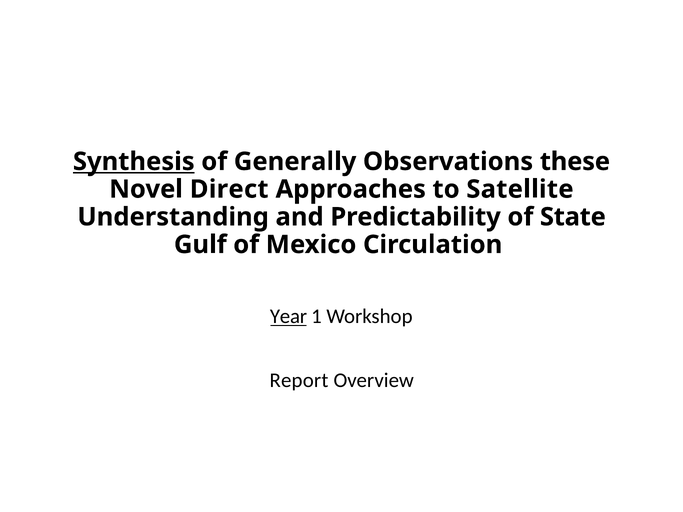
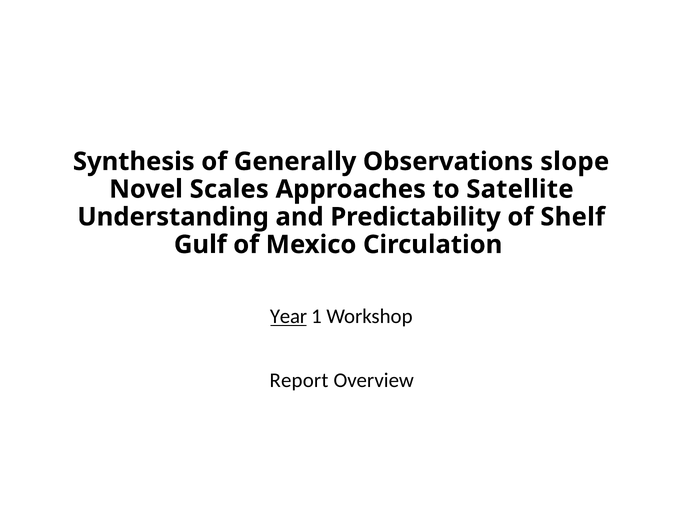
Synthesis underline: present -> none
these: these -> slope
Direct: Direct -> Scales
State: State -> Shelf
